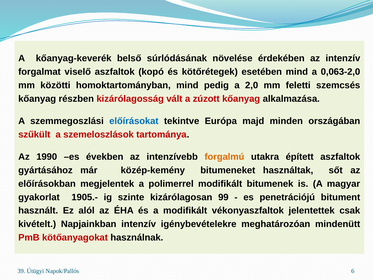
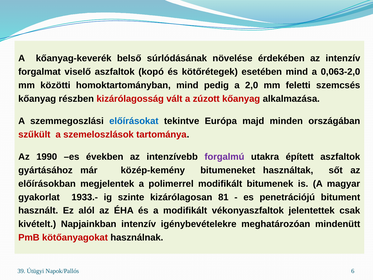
forgalmú colour: orange -> purple
1905.-: 1905.- -> 1933.-
99: 99 -> 81
